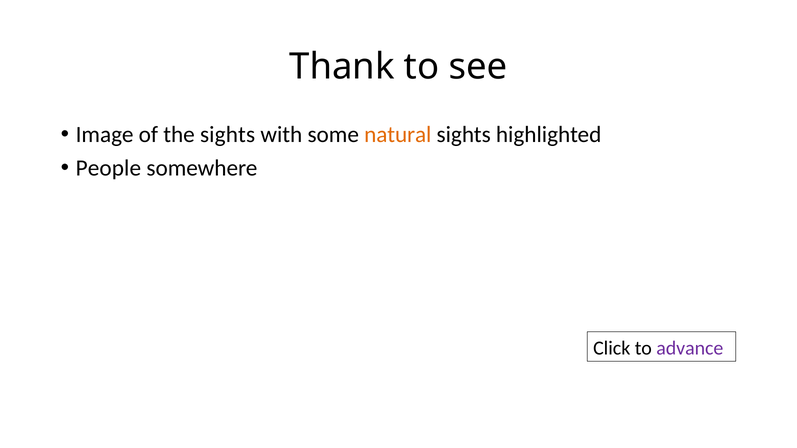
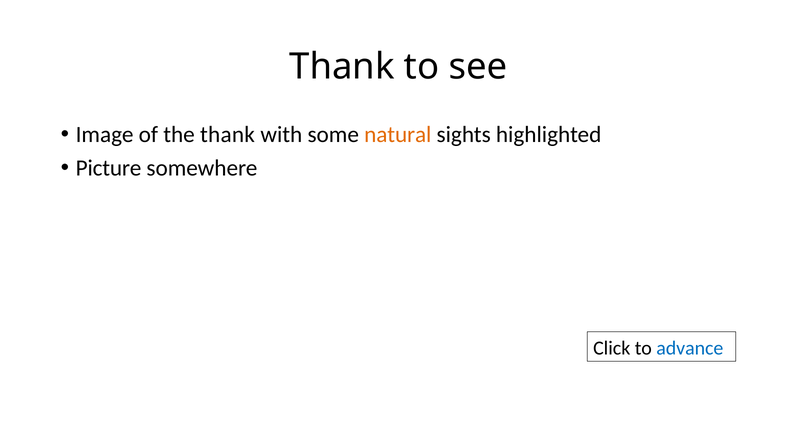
the sights: sights -> thank
People: People -> Picture
advance colour: purple -> blue
